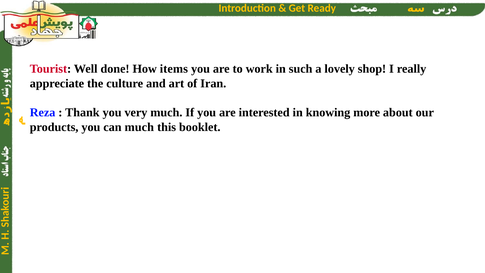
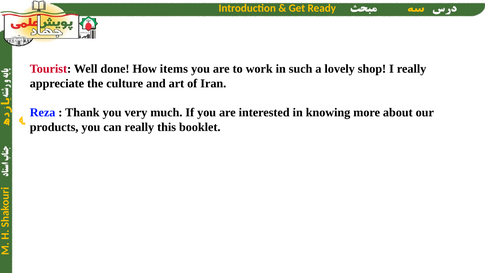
can much: much -> really
